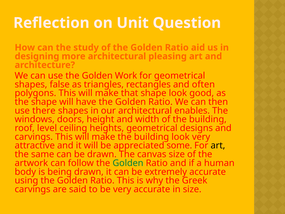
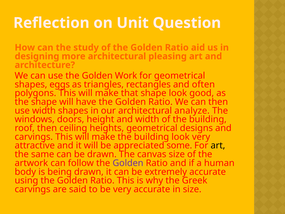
false: false -> eggs
use there: there -> width
enables: enables -> analyze
roof level: level -> then
Golden at (128, 163) colour: green -> purple
